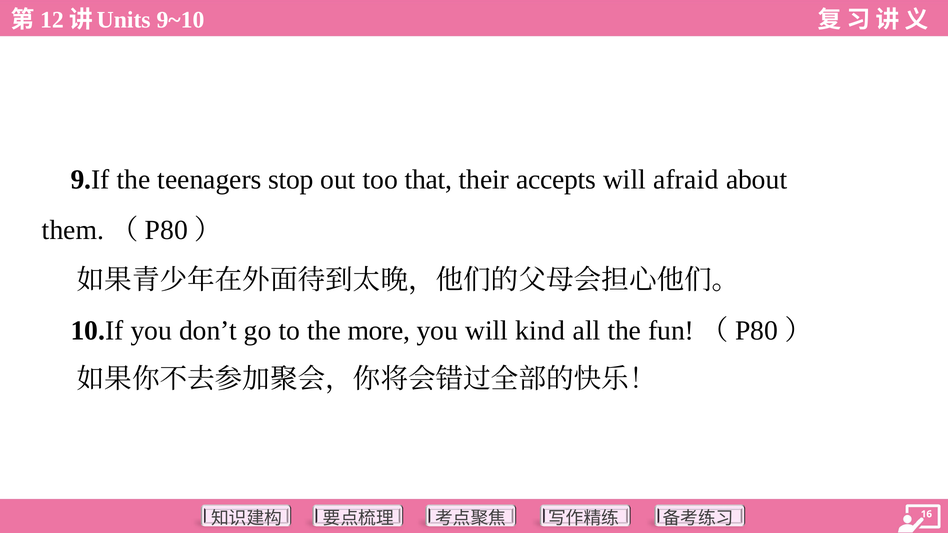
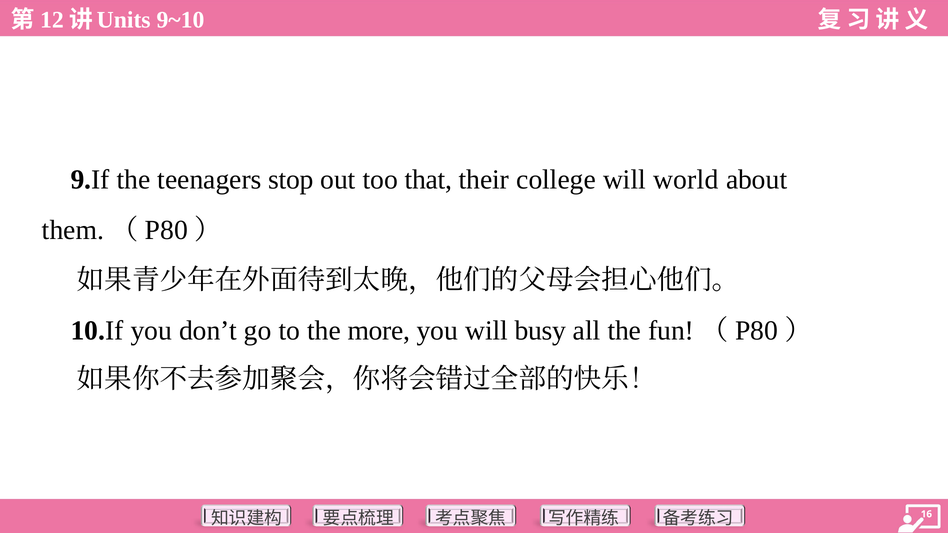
accepts: accepts -> college
afraid: afraid -> world
kind: kind -> busy
